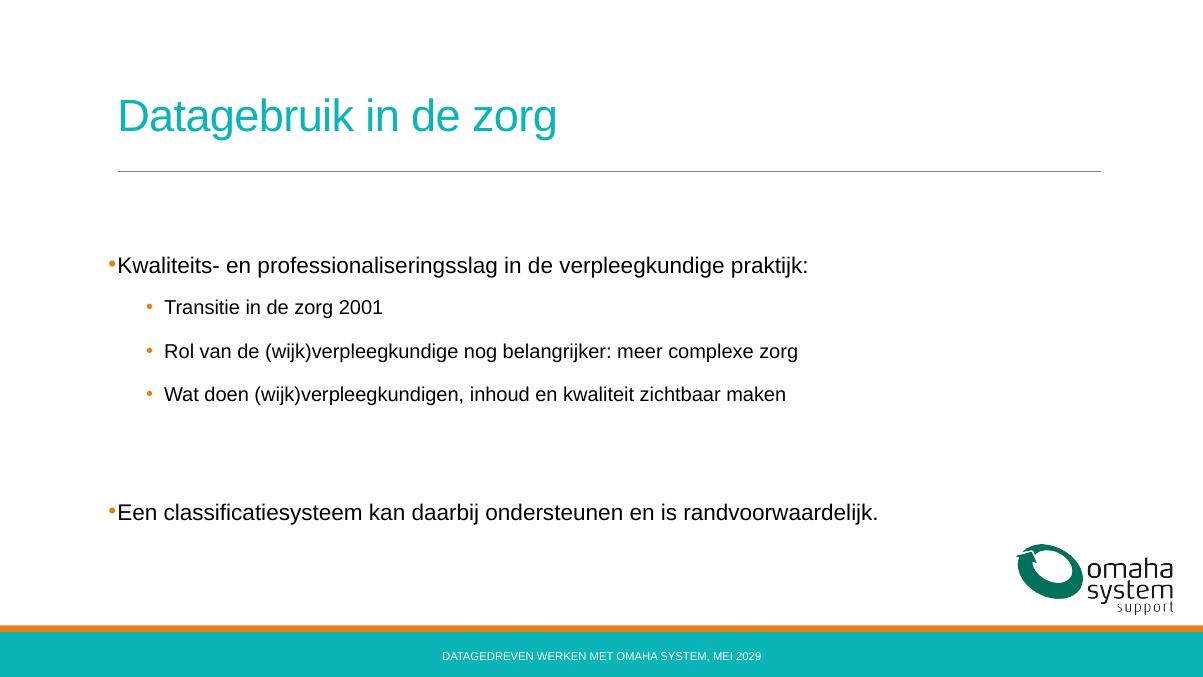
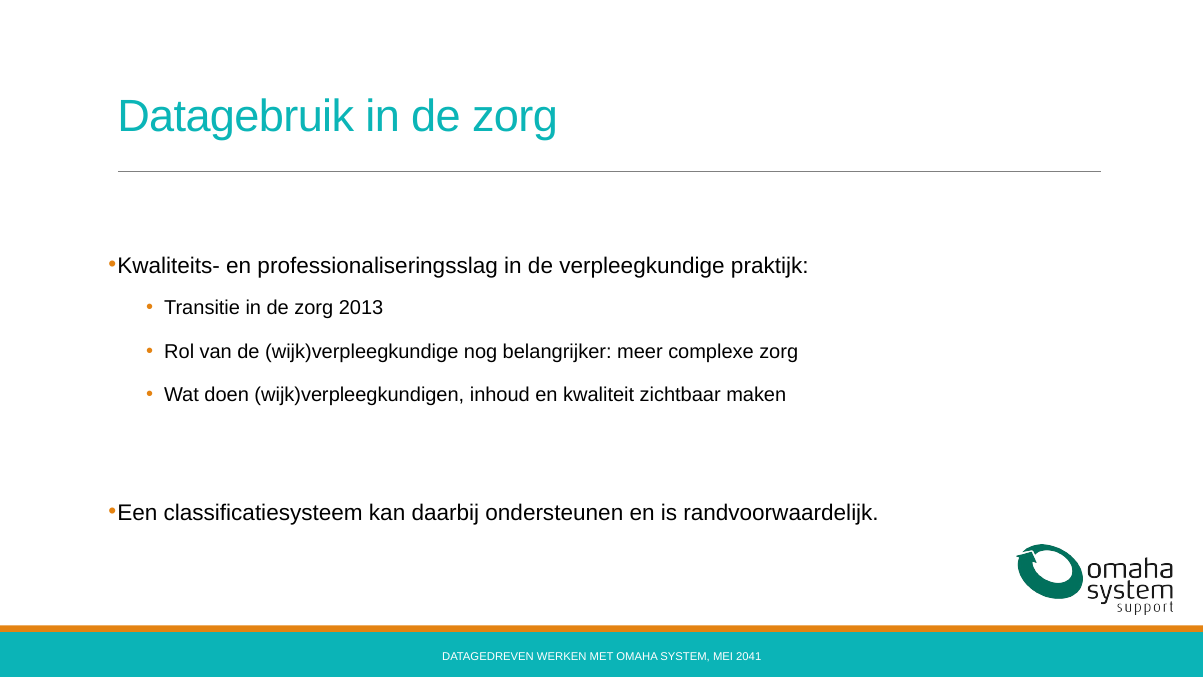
2001: 2001 -> 2013
2029: 2029 -> 2041
